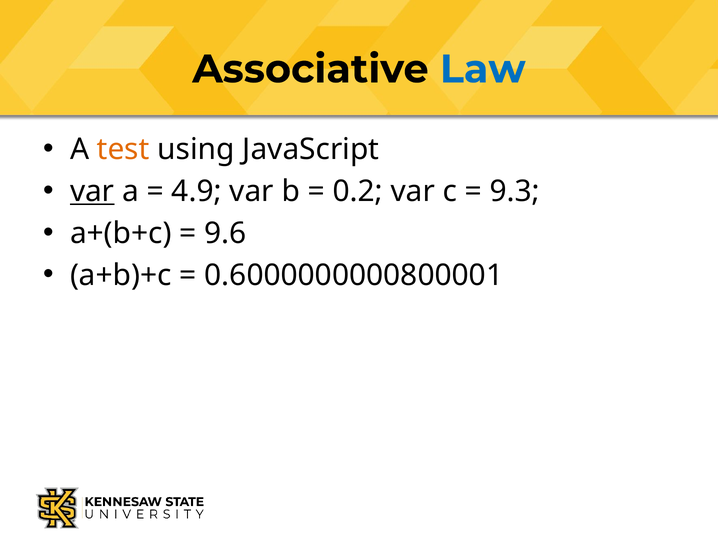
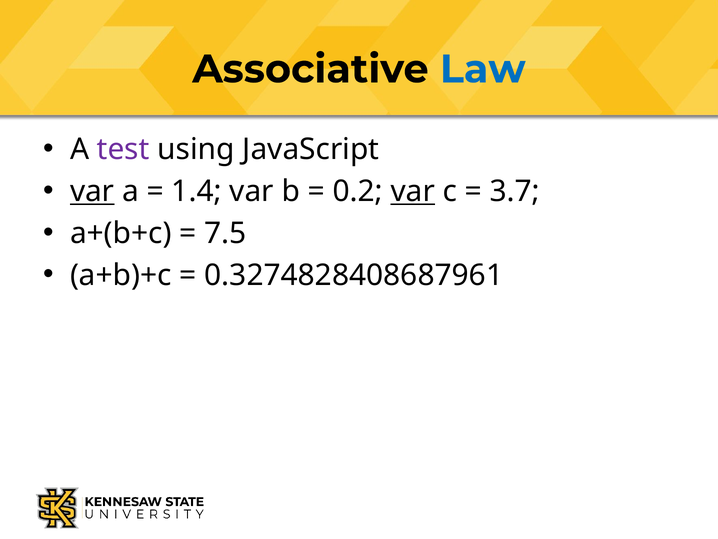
test colour: orange -> purple
4.9: 4.9 -> 1.4
var at (413, 191) underline: none -> present
9.3: 9.3 -> 3.7
9.6: 9.6 -> 7.5
0.6000000000800001: 0.6000000000800001 -> 0.3274828408687961
